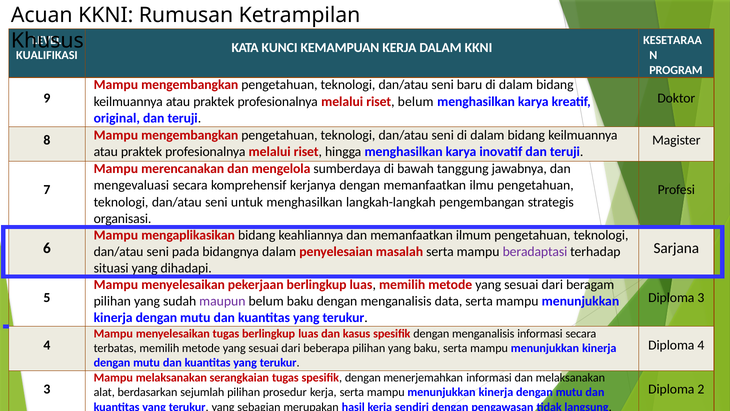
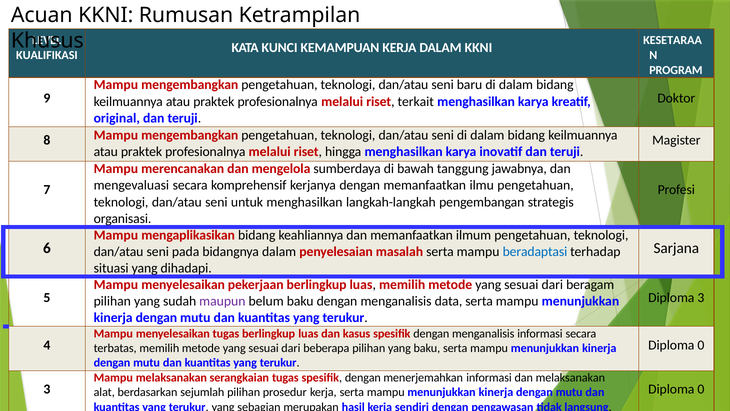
riset belum: belum -> terkait
beradaptasi colour: purple -> blue
4 at (701, 345): 4 -> 0
2 at (701, 389): 2 -> 0
